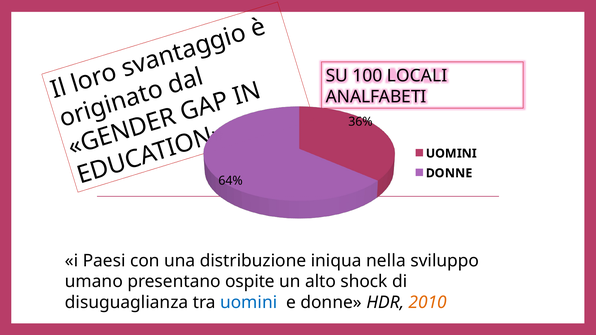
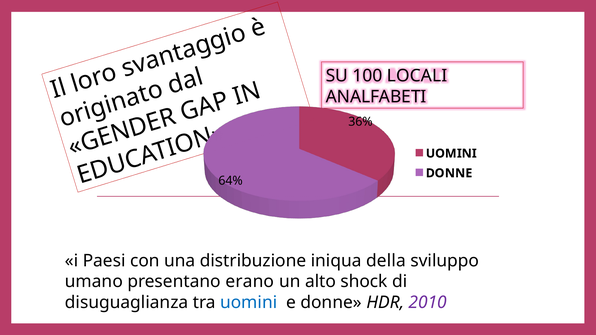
nella: nella -> della
ospite: ospite -> erano
2010 colour: orange -> purple
